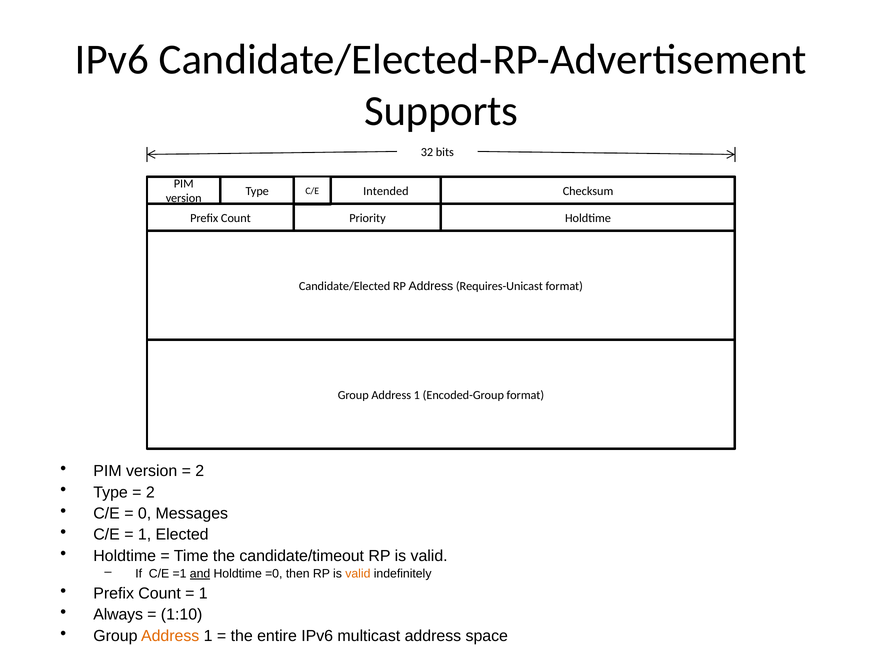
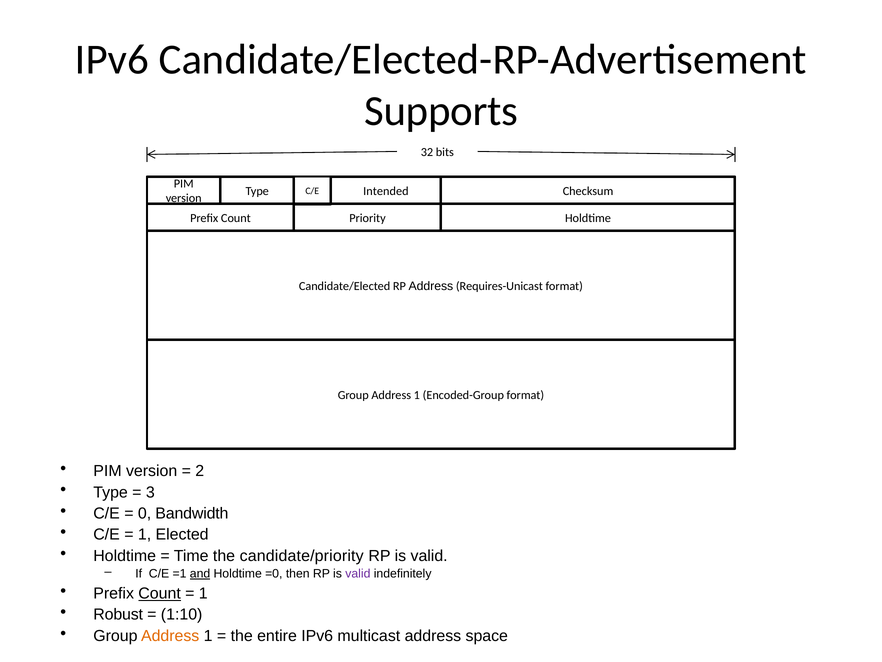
2 at (150, 492): 2 -> 3
Messages: Messages -> Bandwidth
candidate/timeout: candidate/timeout -> candidate/priority
valid at (358, 573) colour: orange -> purple
Count at (160, 593) underline: none -> present
Always: Always -> Robust
